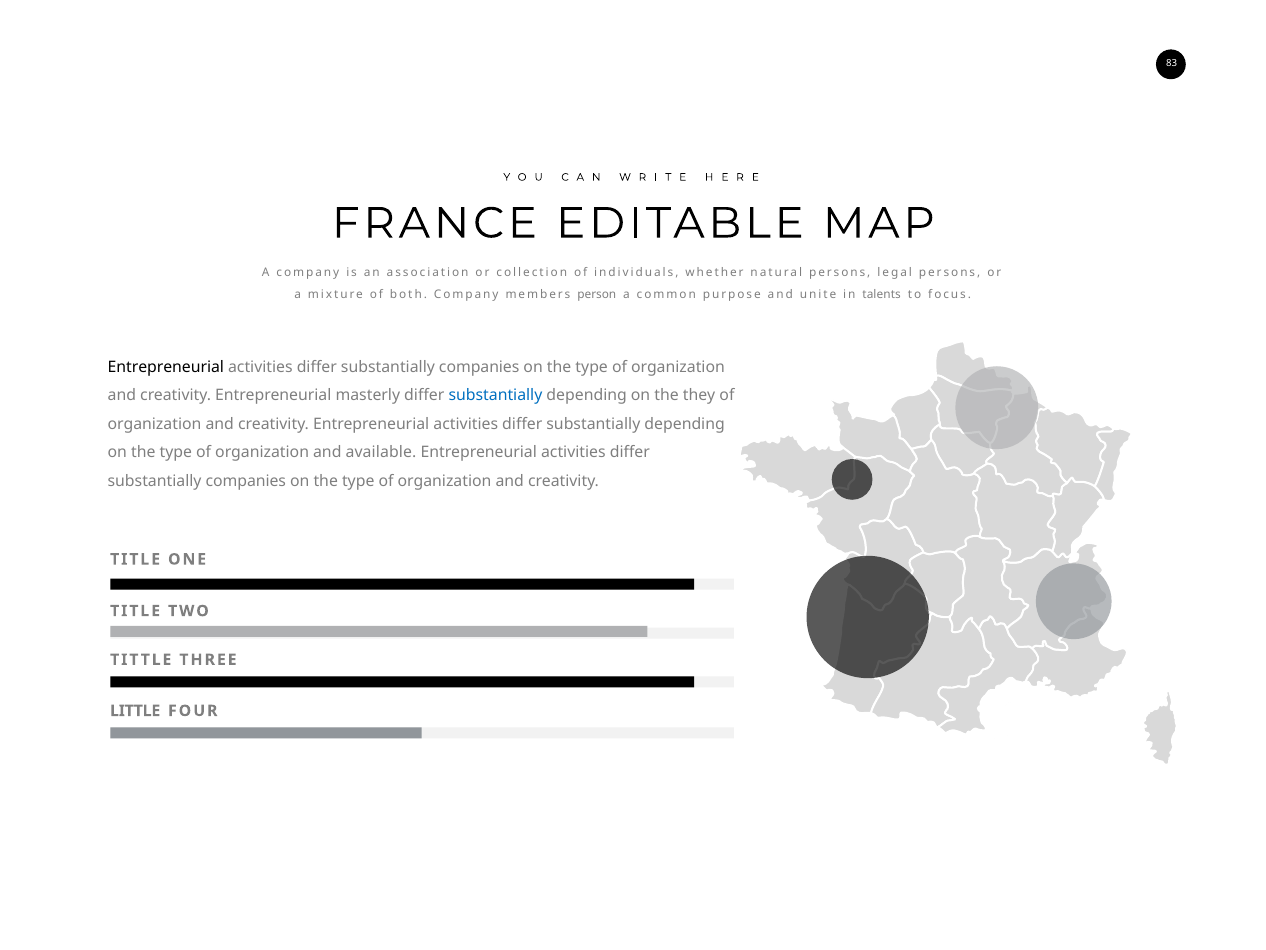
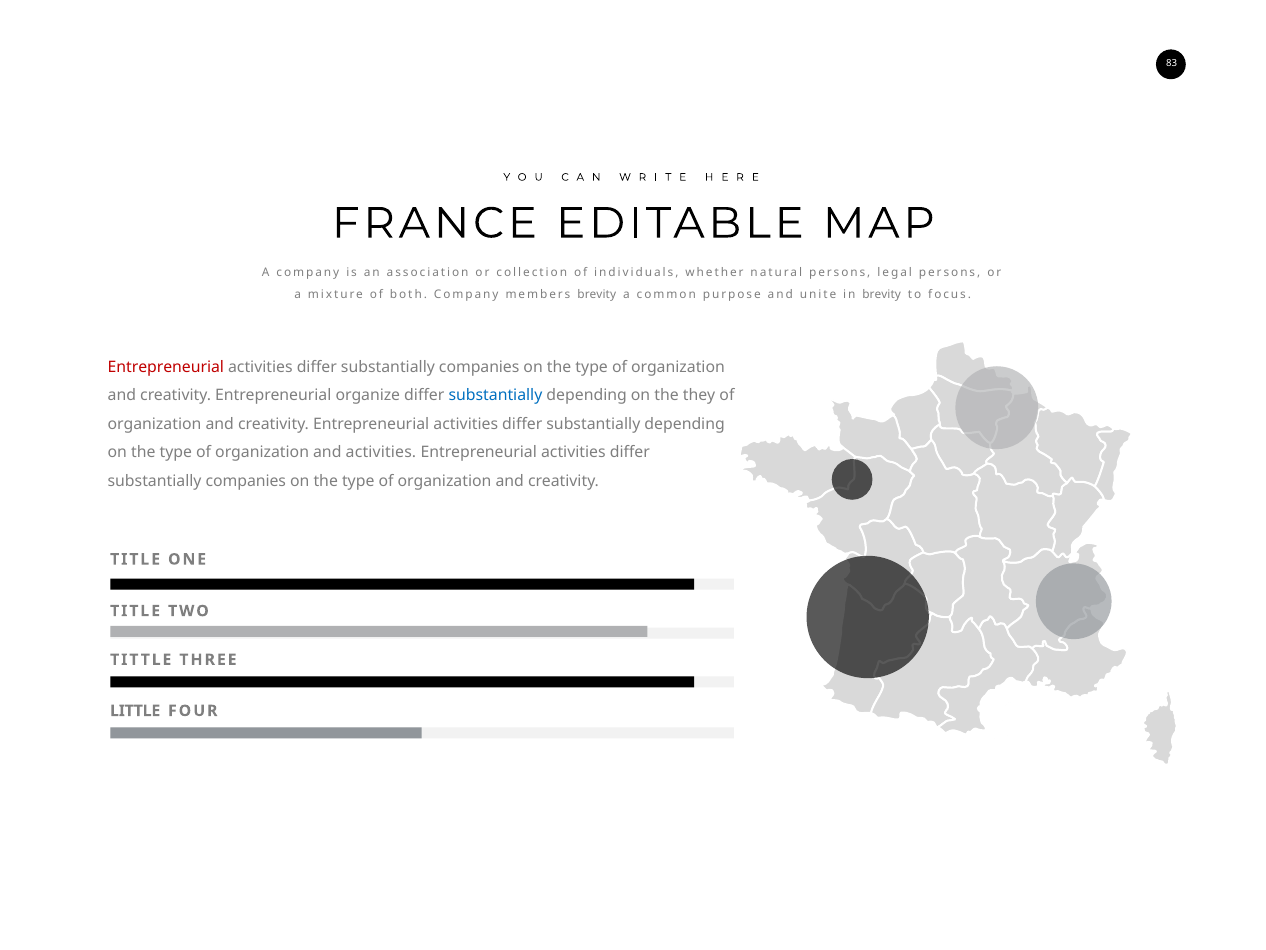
members person: person -> brevity
in talents: talents -> brevity
Entrepreneurial at (166, 367) colour: black -> red
masterly: masterly -> organize
and available: available -> activities
